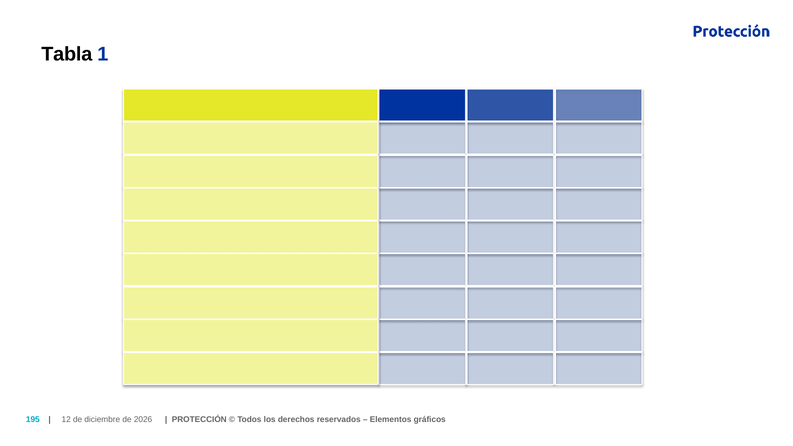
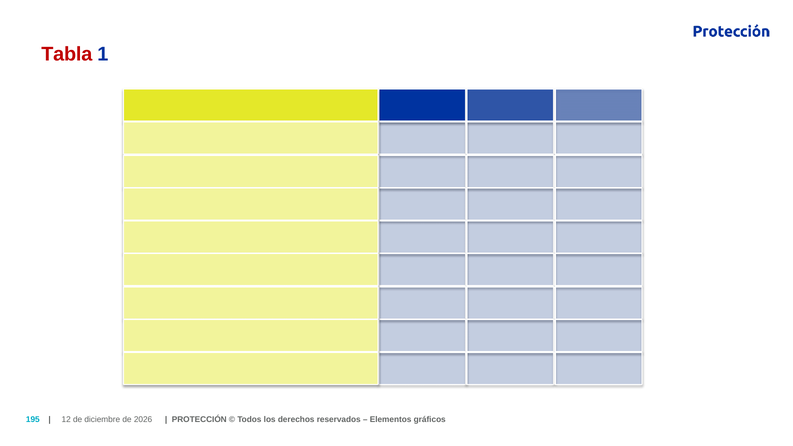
Tabla colour: black -> red
